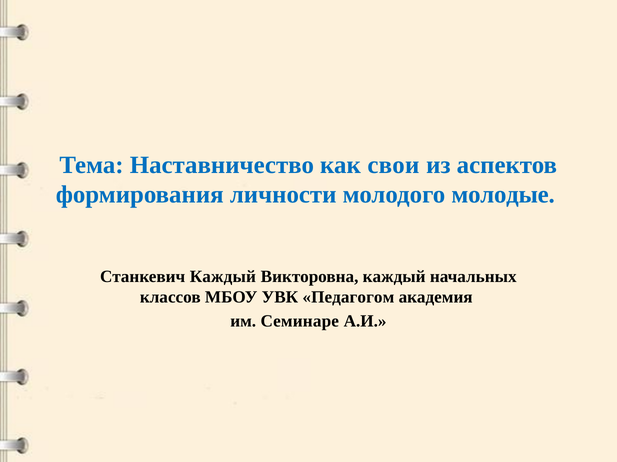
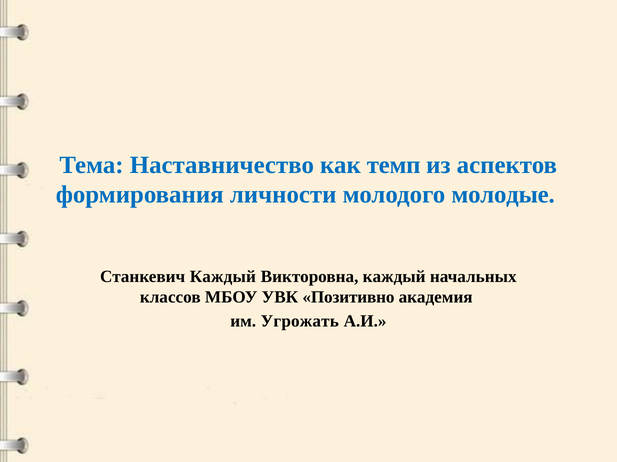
свои: свои -> темп
Педагогом: Педагогом -> Позитивно
Семинаре: Семинаре -> Угрожать
